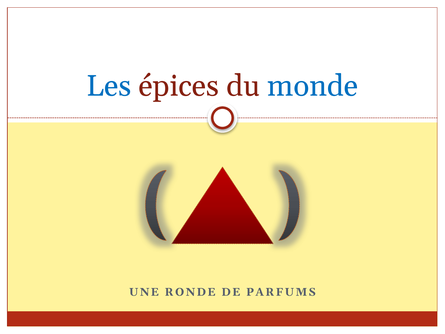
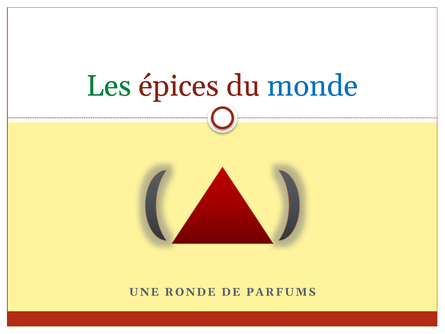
Les colour: blue -> green
